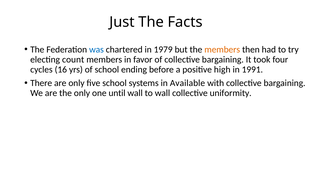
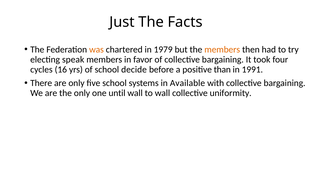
was colour: blue -> orange
count: count -> speak
ending: ending -> decide
high: high -> than
